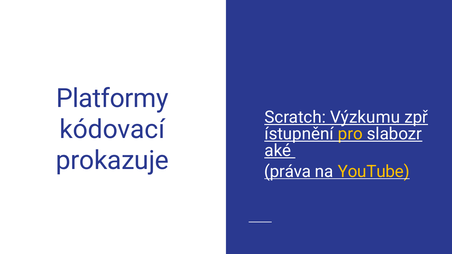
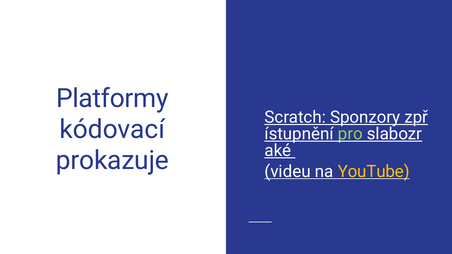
Výzkumu: Výzkumu -> Sponzory
pro colour: yellow -> light green
práva: práva -> videu
